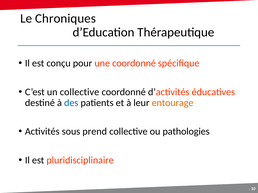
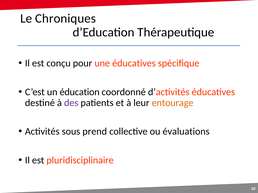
une coordonné: coordonné -> éducatives
un collective: collective -> éducation
des colour: blue -> purple
pathologies: pathologies -> évaluations
